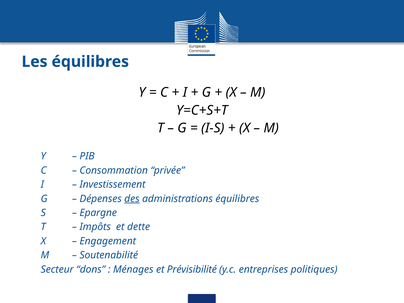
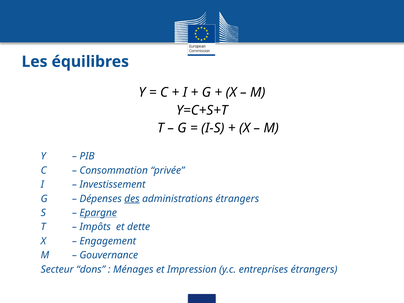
administrations équilibres: équilibres -> étrangers
Epargne underline: none -> present
Soutenabilité: Soutenabilité -> Gouvernance
Prévisibilité: Prévisibilité -> Impression
entreprises politiques: politiques -> étrangers
